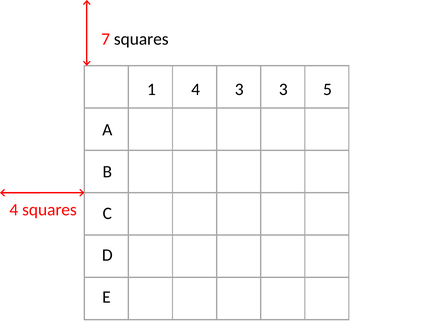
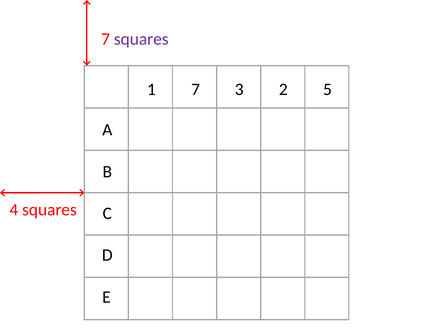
squares at (141, 39) colour: black -> purple
1 4: 4 -> 7
3 3: 3 -> 2
